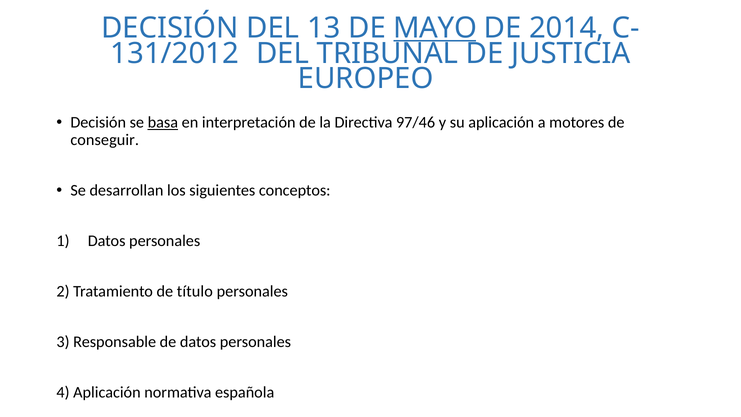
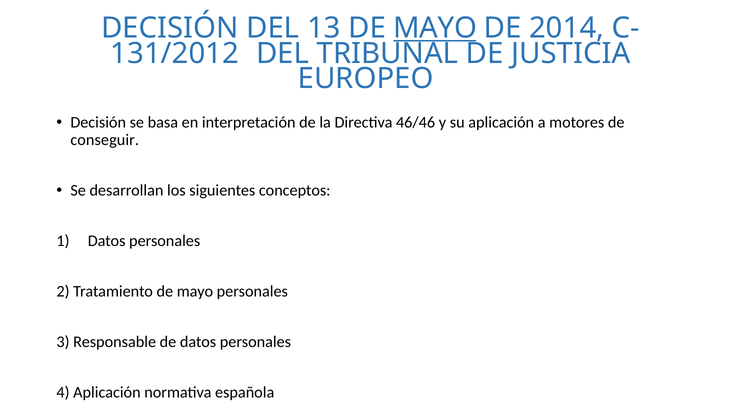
basa underline: present -> none
97/46: 97/46 -> 46/46
Tratamiento de título: título -> mayo
